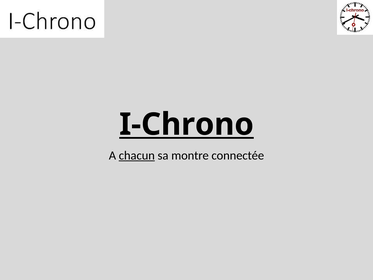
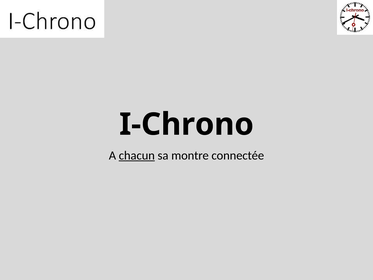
I-Chrono underline: present -> none
